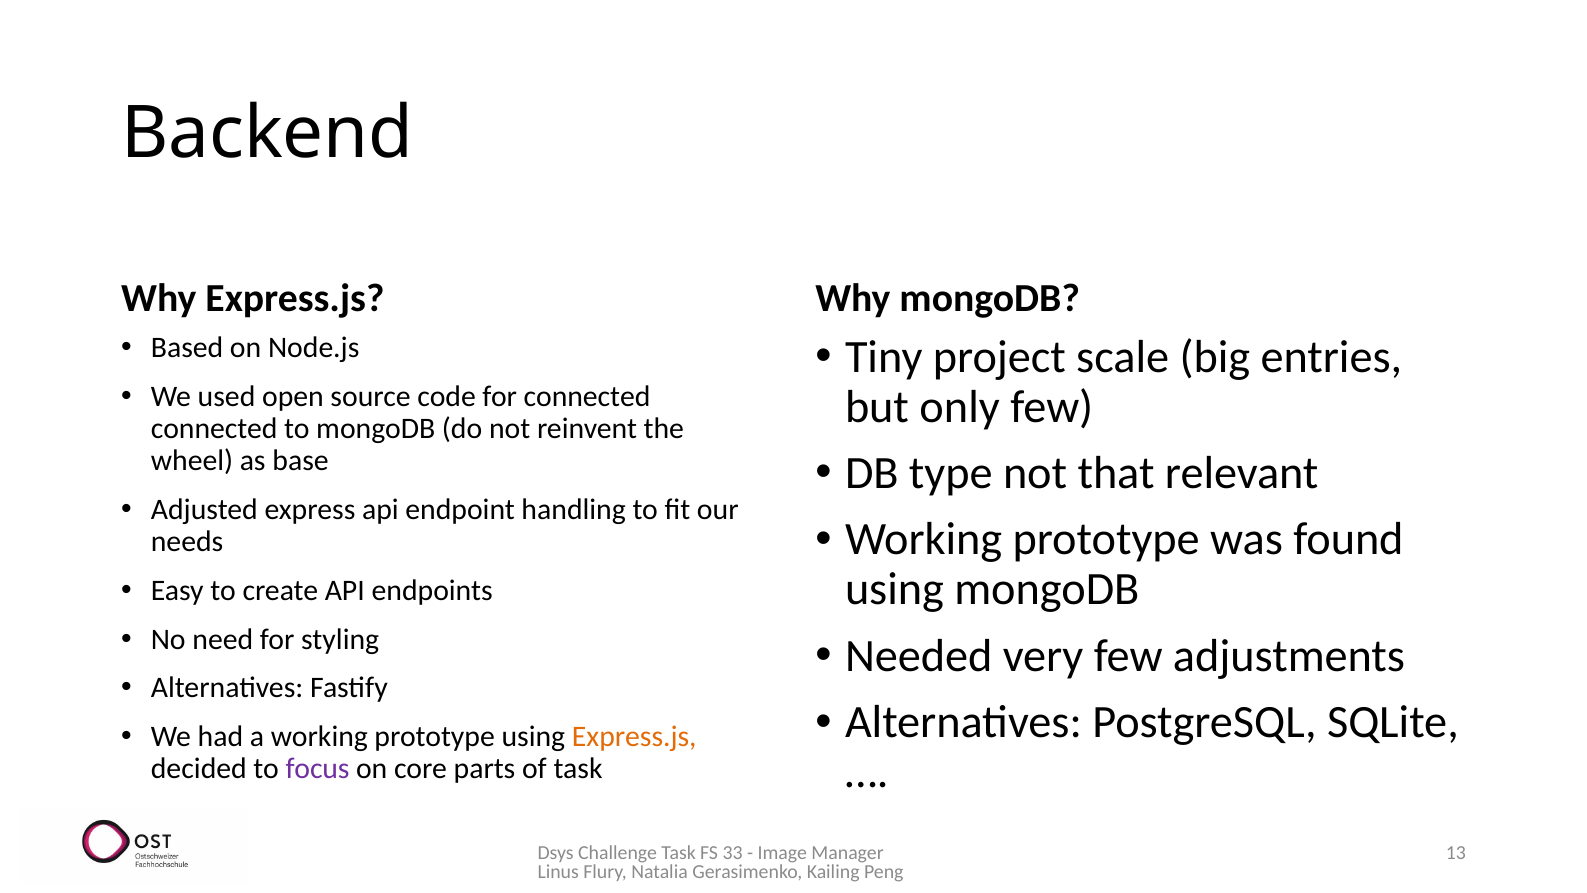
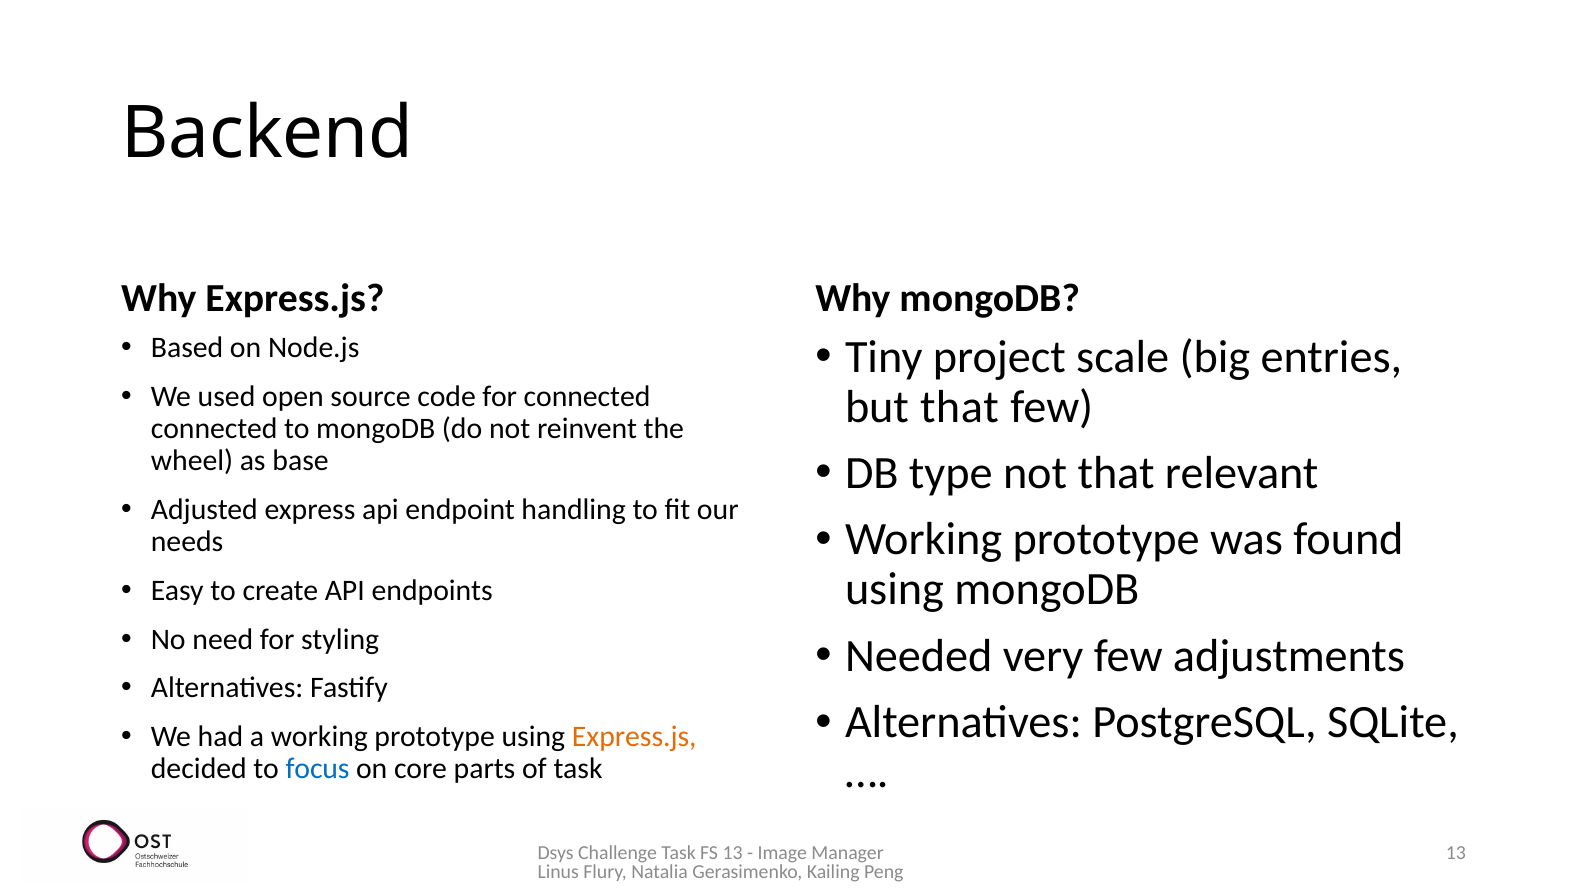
but only: only -> that
focus colour: purple -> blue
FS 33: 33 -> 13
